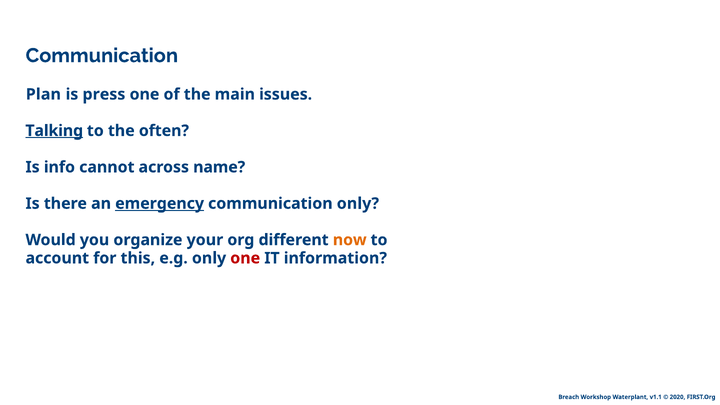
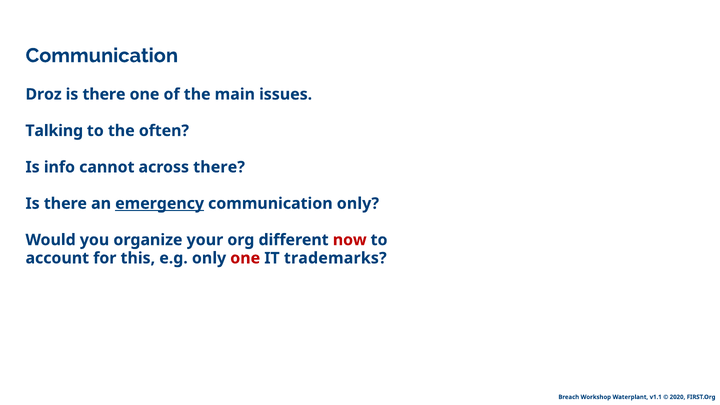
Plan: Plan -> Droz
press at (104, 94): press -> there
Talking underline: present -> none
across name: name -> there
now colour: orange -> red
information: information -> trademarks
